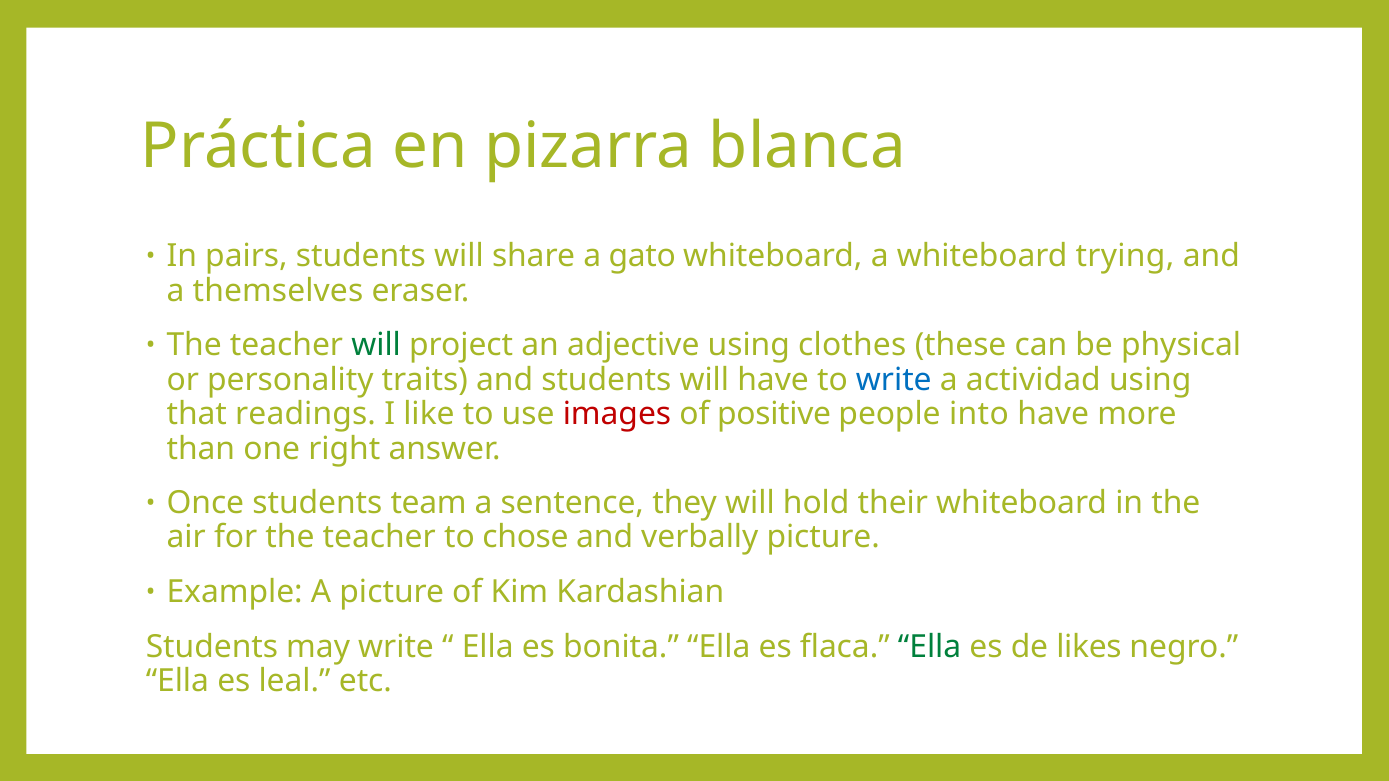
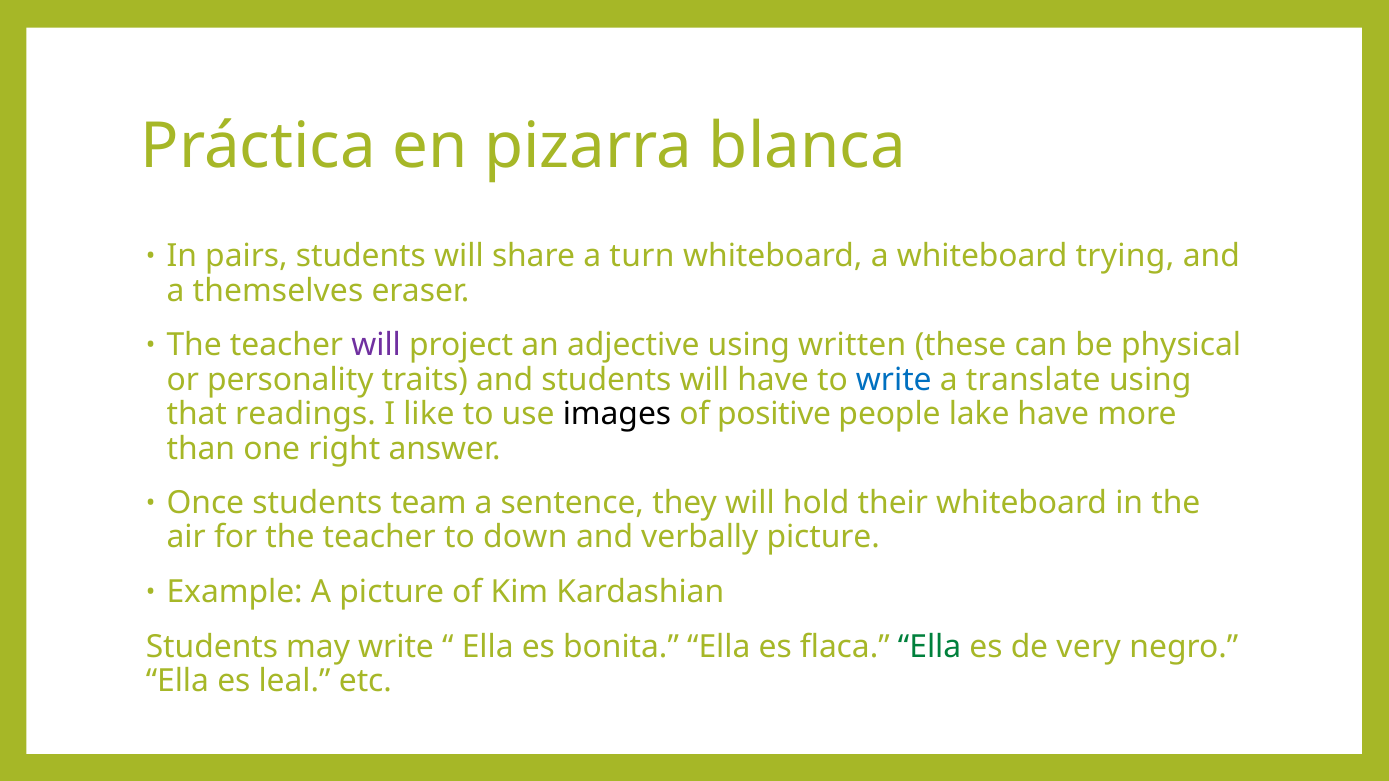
gato: gato -> turn
will at (376, 346) colour: green -> purple
clothes: clothes -> written
actividad: actividad -> translate
images colour: red -> black
into: into -> lake
chose: chose -> down
likes: likes -> very
